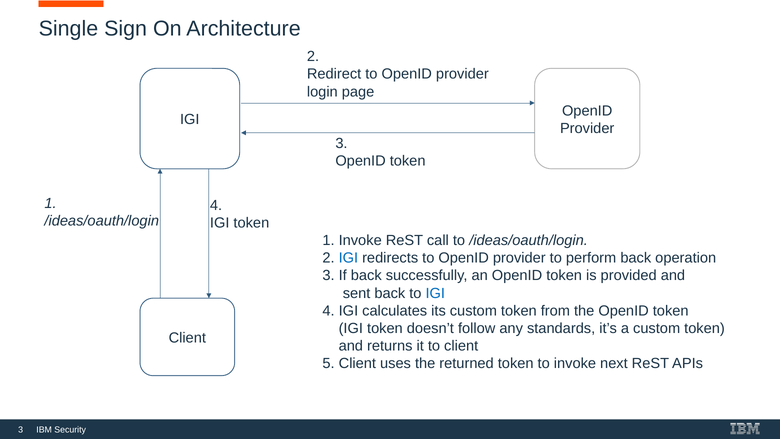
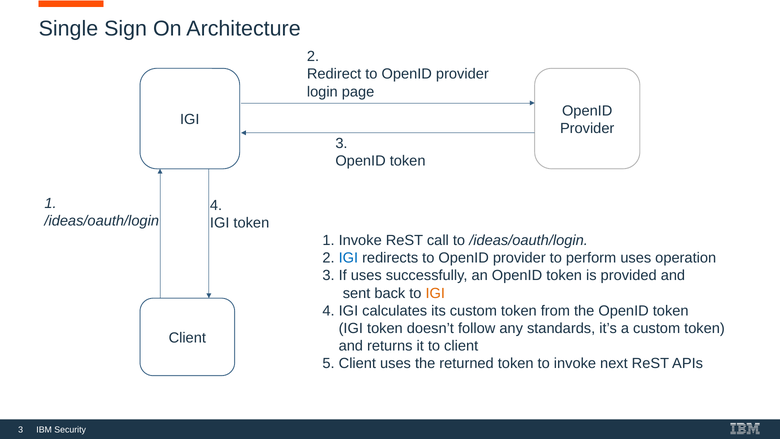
perform back: back -> uses
If back: back -> uses
IGI at (435, 293) colour: blue -> orange
